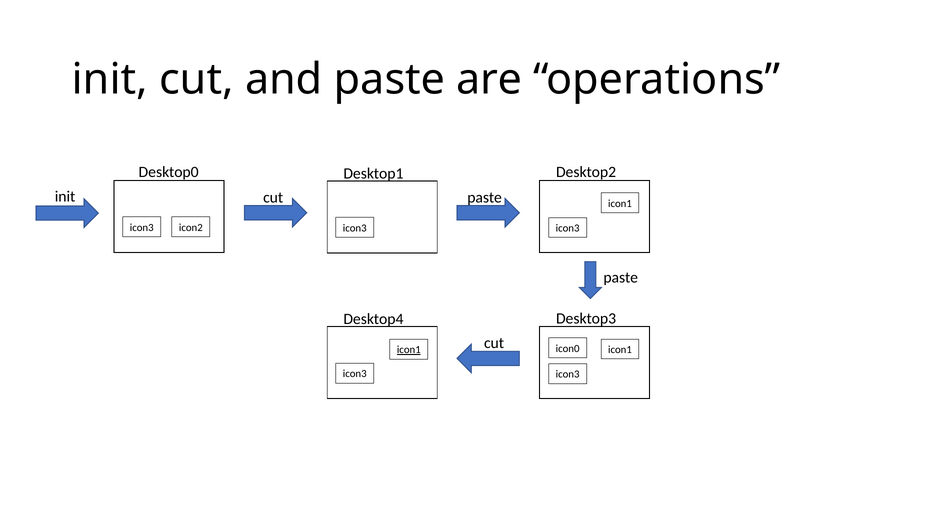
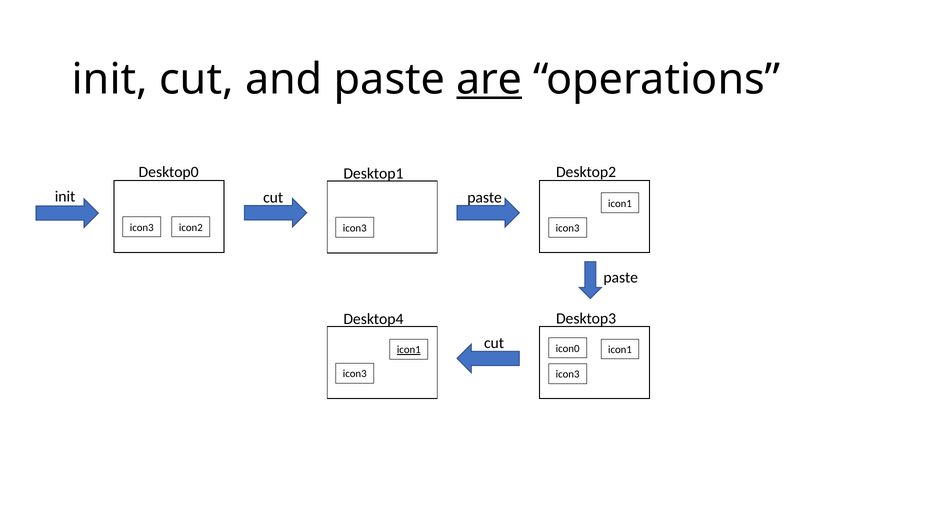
are underline: none -> present
